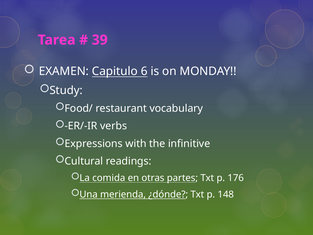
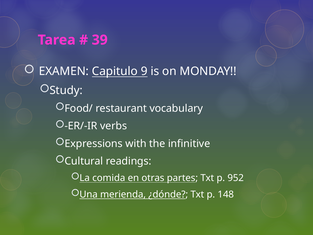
6: 6 -> 9
176: 176 -> 952
